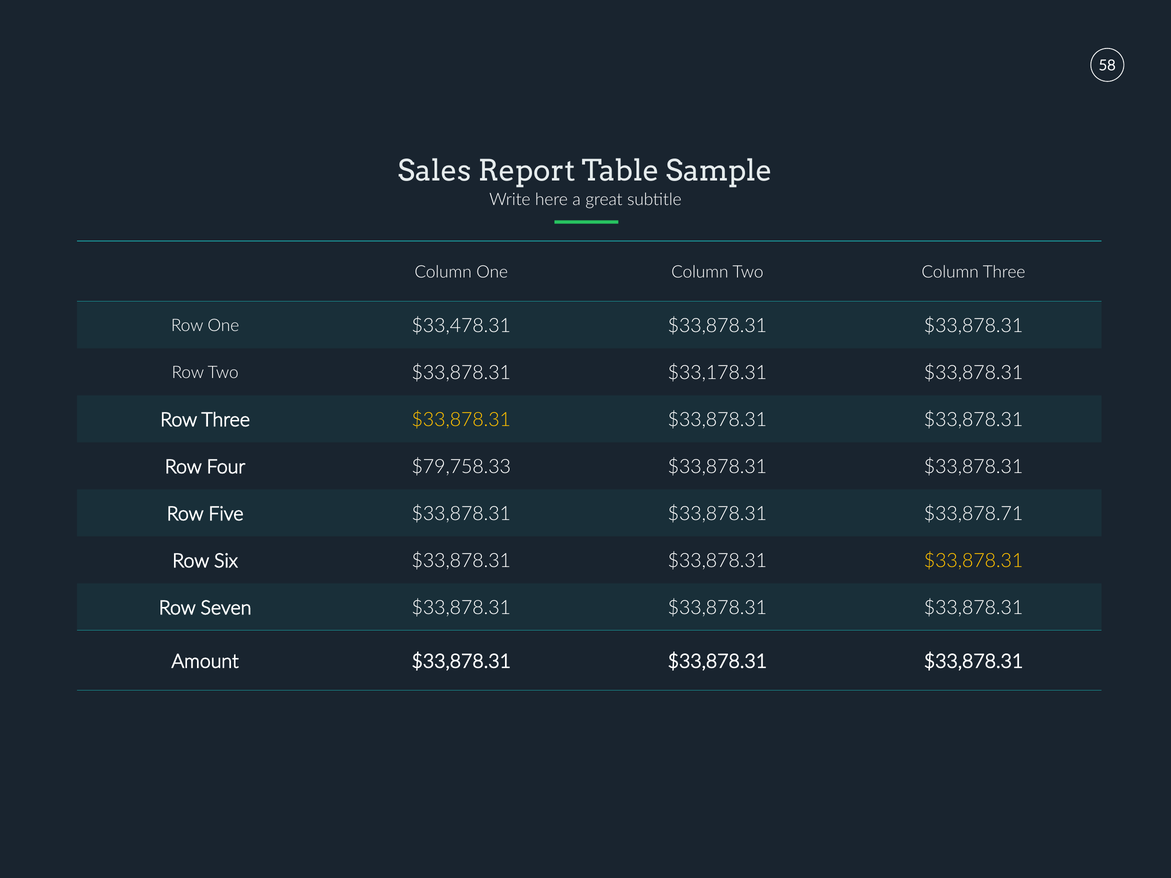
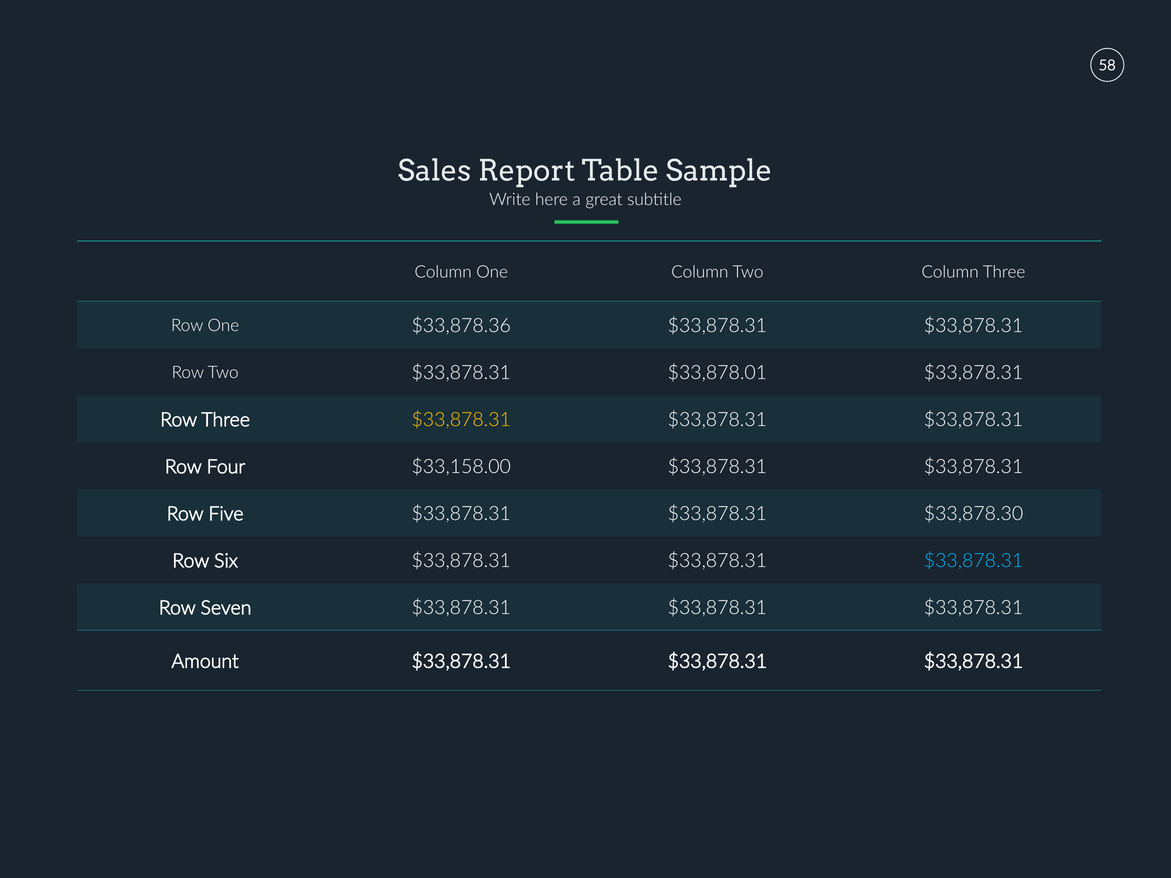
$33,478.31: $33,478.31 -> $33,878.36
$33,178.31: $33,178.31 -> $33,878.01
$79,758.33: $79,758.33 -> $33,158.00
$33,878.71: $33,878.71 -> $33,878.30
$33,878.31 at (974, 561) colour: yellow -> light blue
